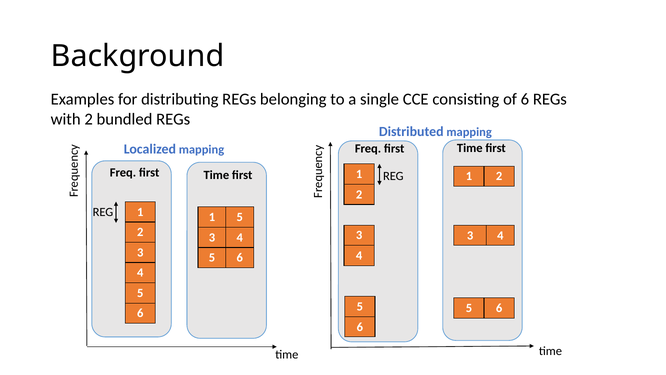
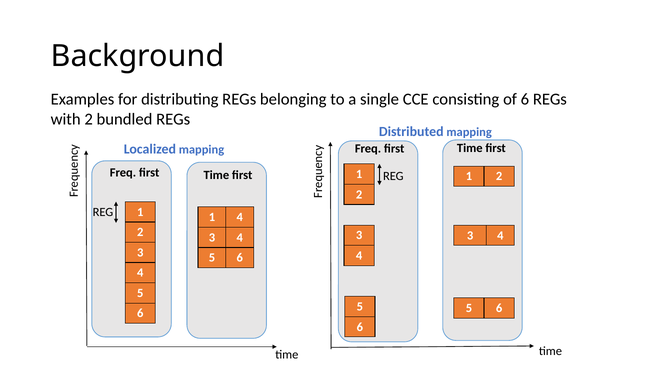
1 5: 5 -> 4
